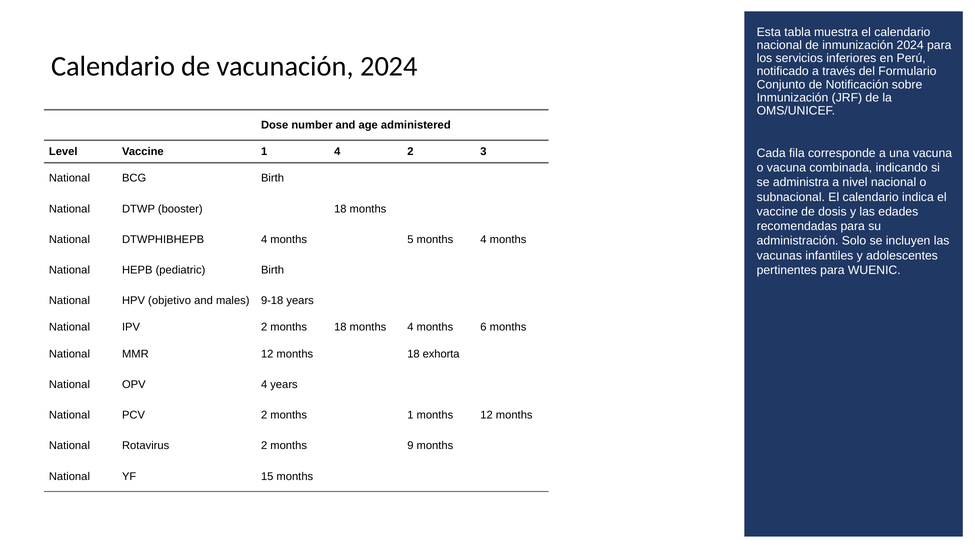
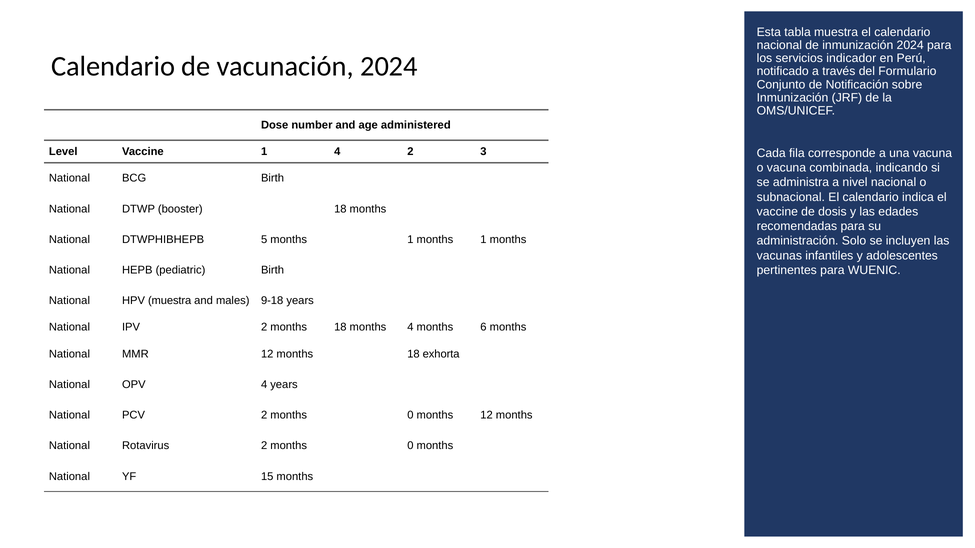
inferiores: inferiores -> indicador
DTWPHIBHEPB 4: 4 -> 5
5 at (410, 240): 5 -> 1
4 at (483, 240): 4 -> 1
HPV objetivo: objetivo -> muestra
PCV 2 months 1: 1 -> 0
Rotavirus 2 months 9: 9 -> 0
